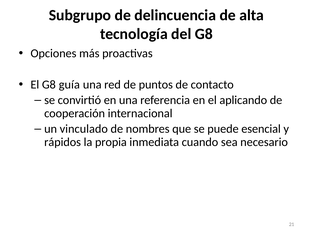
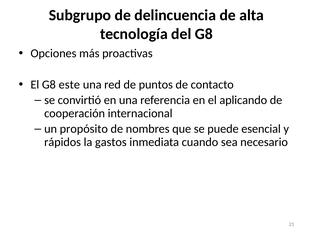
guía: guía -> este
vinculado: vinculado -> propósito
propia: propia -> gastos
